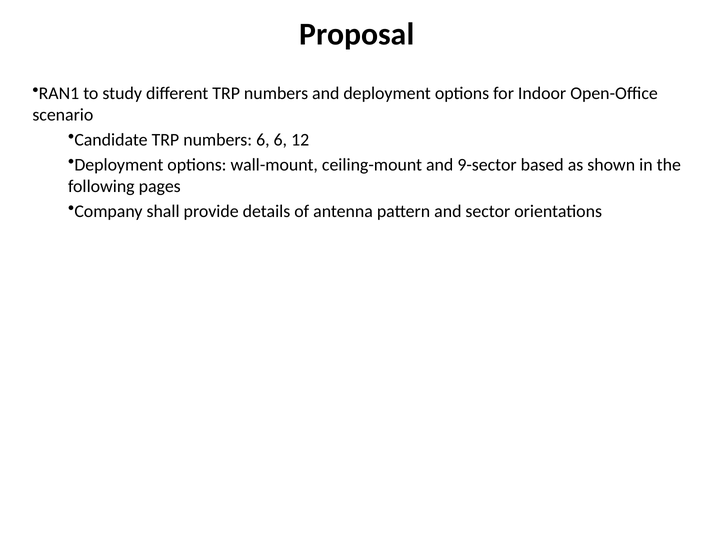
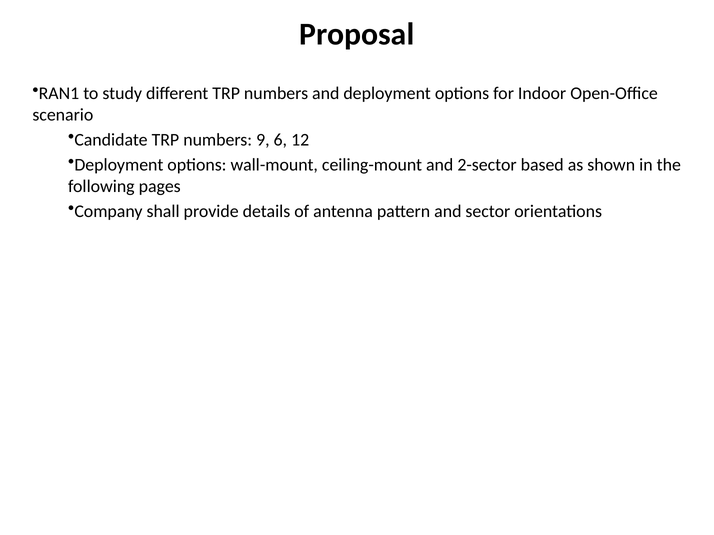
numbers 6: 6 -> 9
9-sector: 9-sector -> 2-sector
